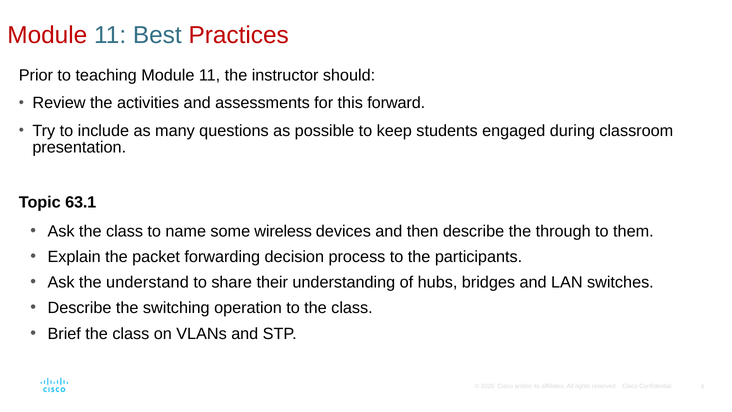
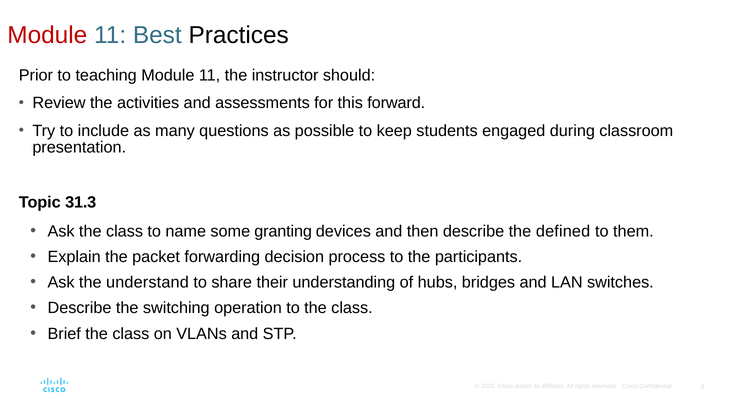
Practices colour: red -> black
63.1: 63.1 -> 31.3
wireless: wireless -> granting
through: through -> defined
